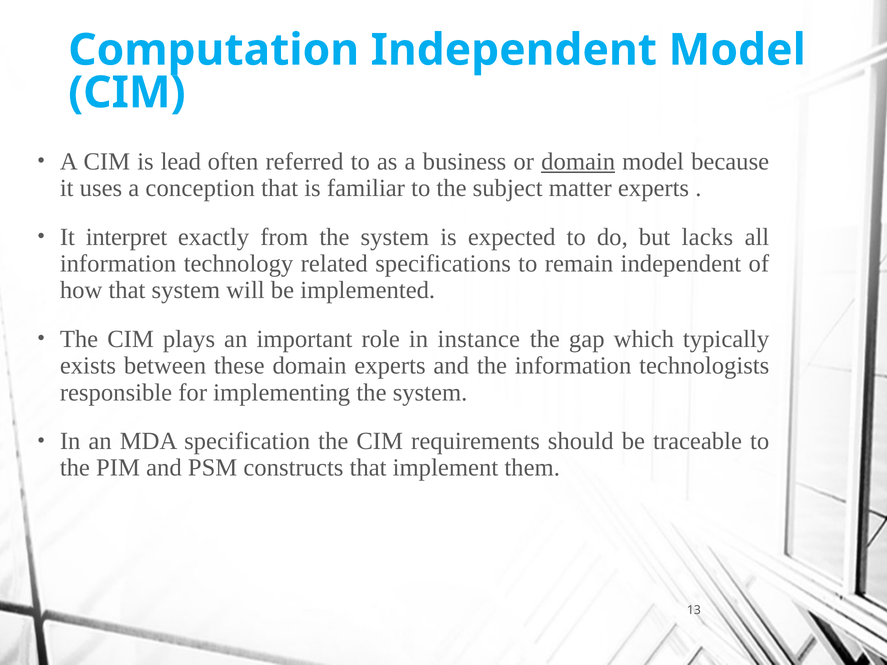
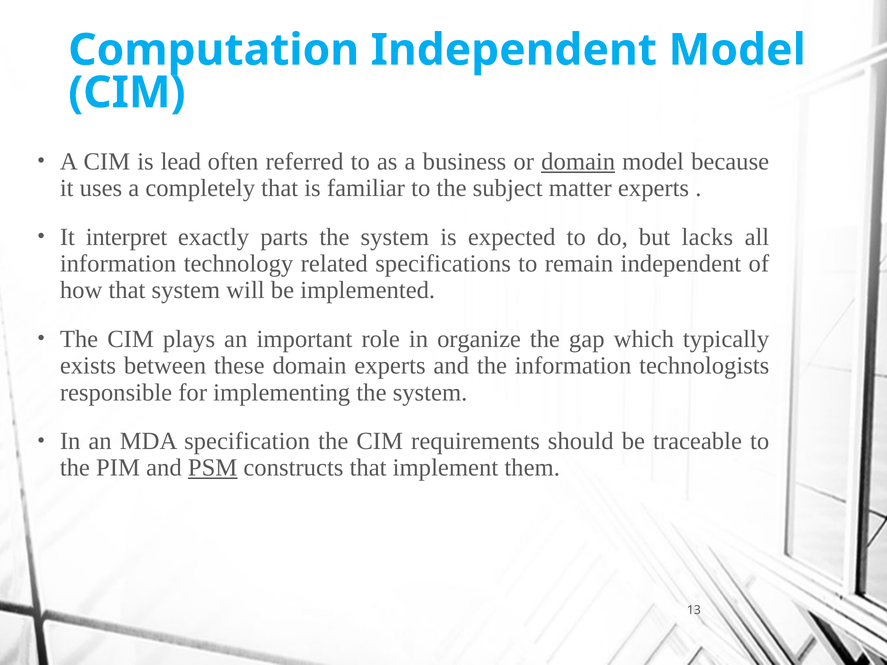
conception: conception -> completely
from: from -> parts
instance: instance -> organize
PSM underline: none -> present
